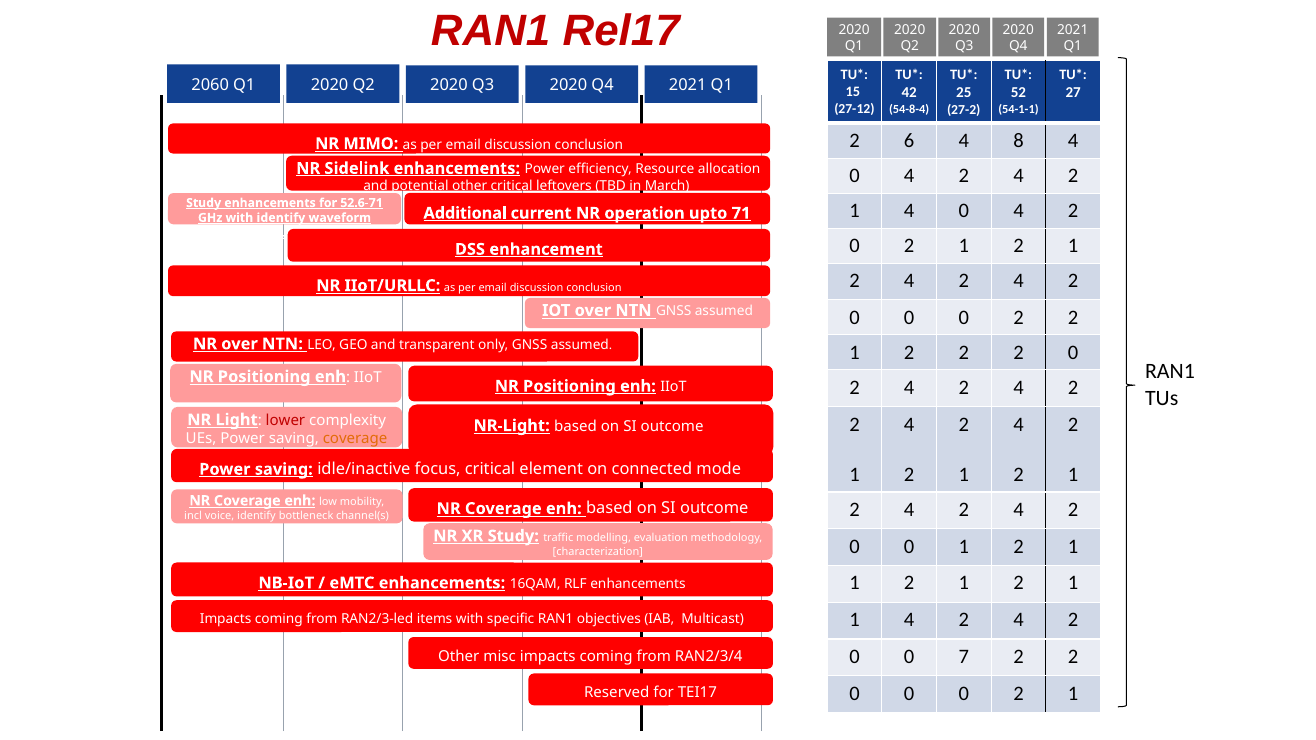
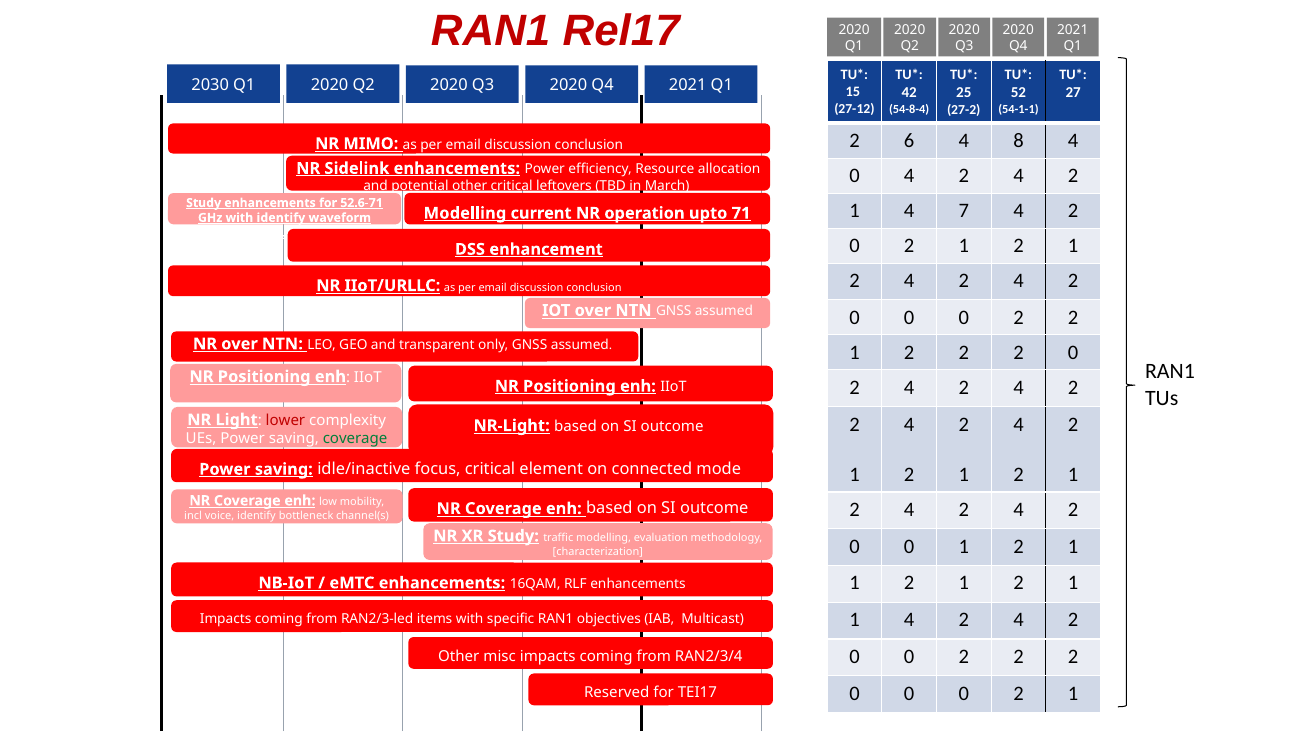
2060: 2060 -> 2030
1 4 0: 0 -> 7
Additional at (465, 213): Additional -> Modelling
coverage at (355, 439) colour: orange -> green
7 at (964, 657): 7 -> 2
